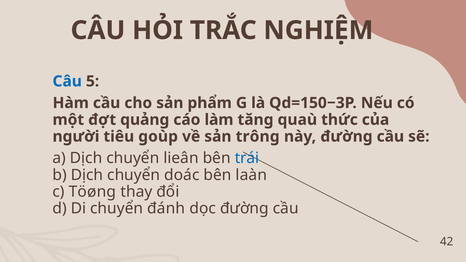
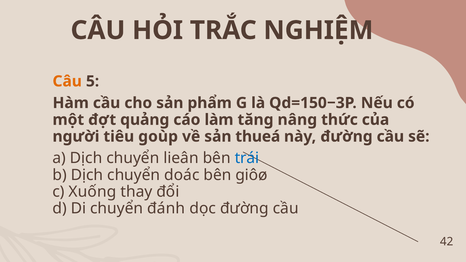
Câu at (67, 81) colour: blue -> orange
quaù: quaù -> nâng
trông: trông -> thueá
laàn: laàn -> giôø
Töøng: Töøng -> Xuống
